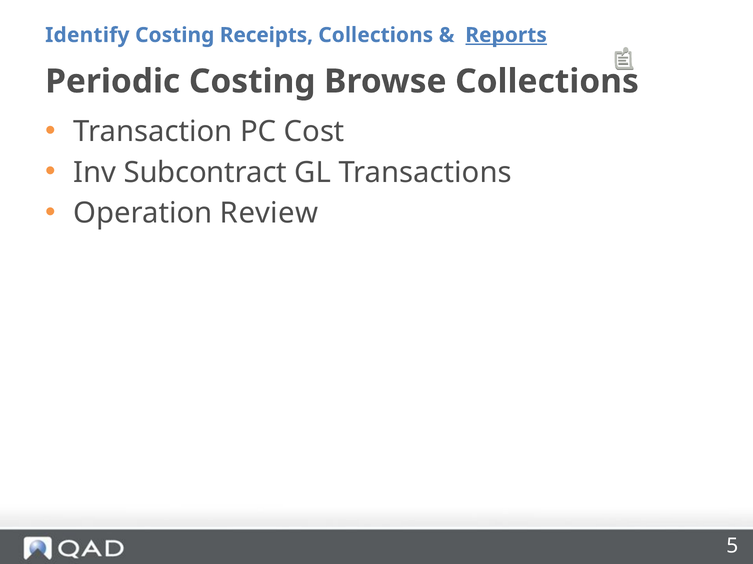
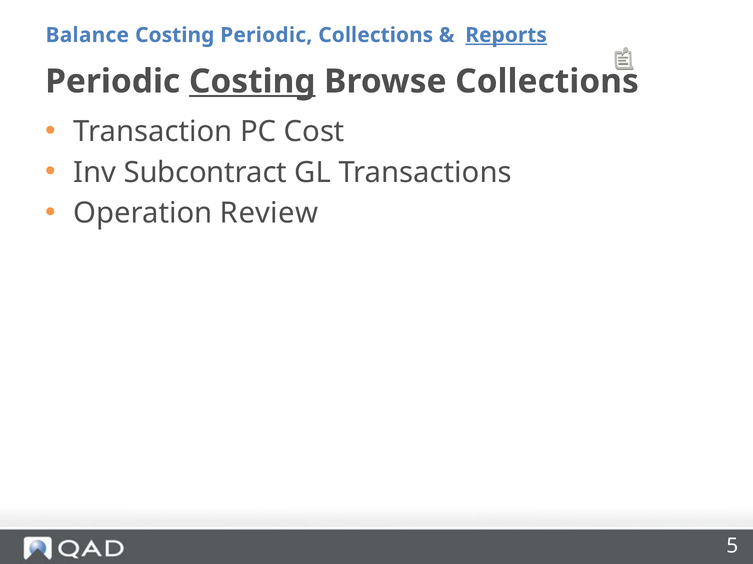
Identify: Identify -> Balance
Costing Receipts: Receipts -> Periodic
Costing at (252, 82) underline: none -> present
